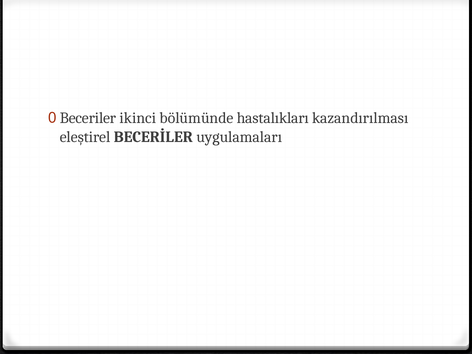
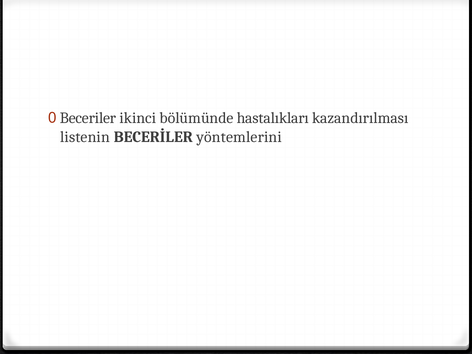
eleştirel: eleştirel -> listenin
uygulamaları: uygulamaları -> yöntemlerini
